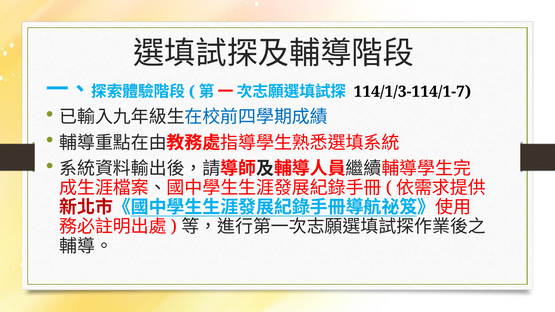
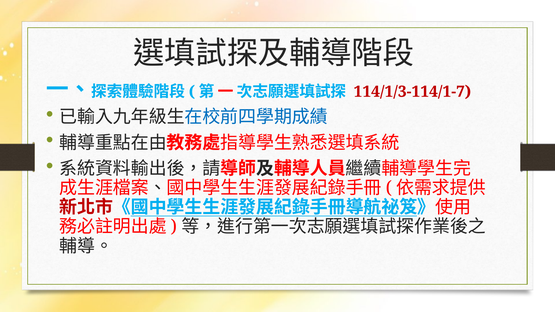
114/1/3-114/1-7 colour: black -> red
